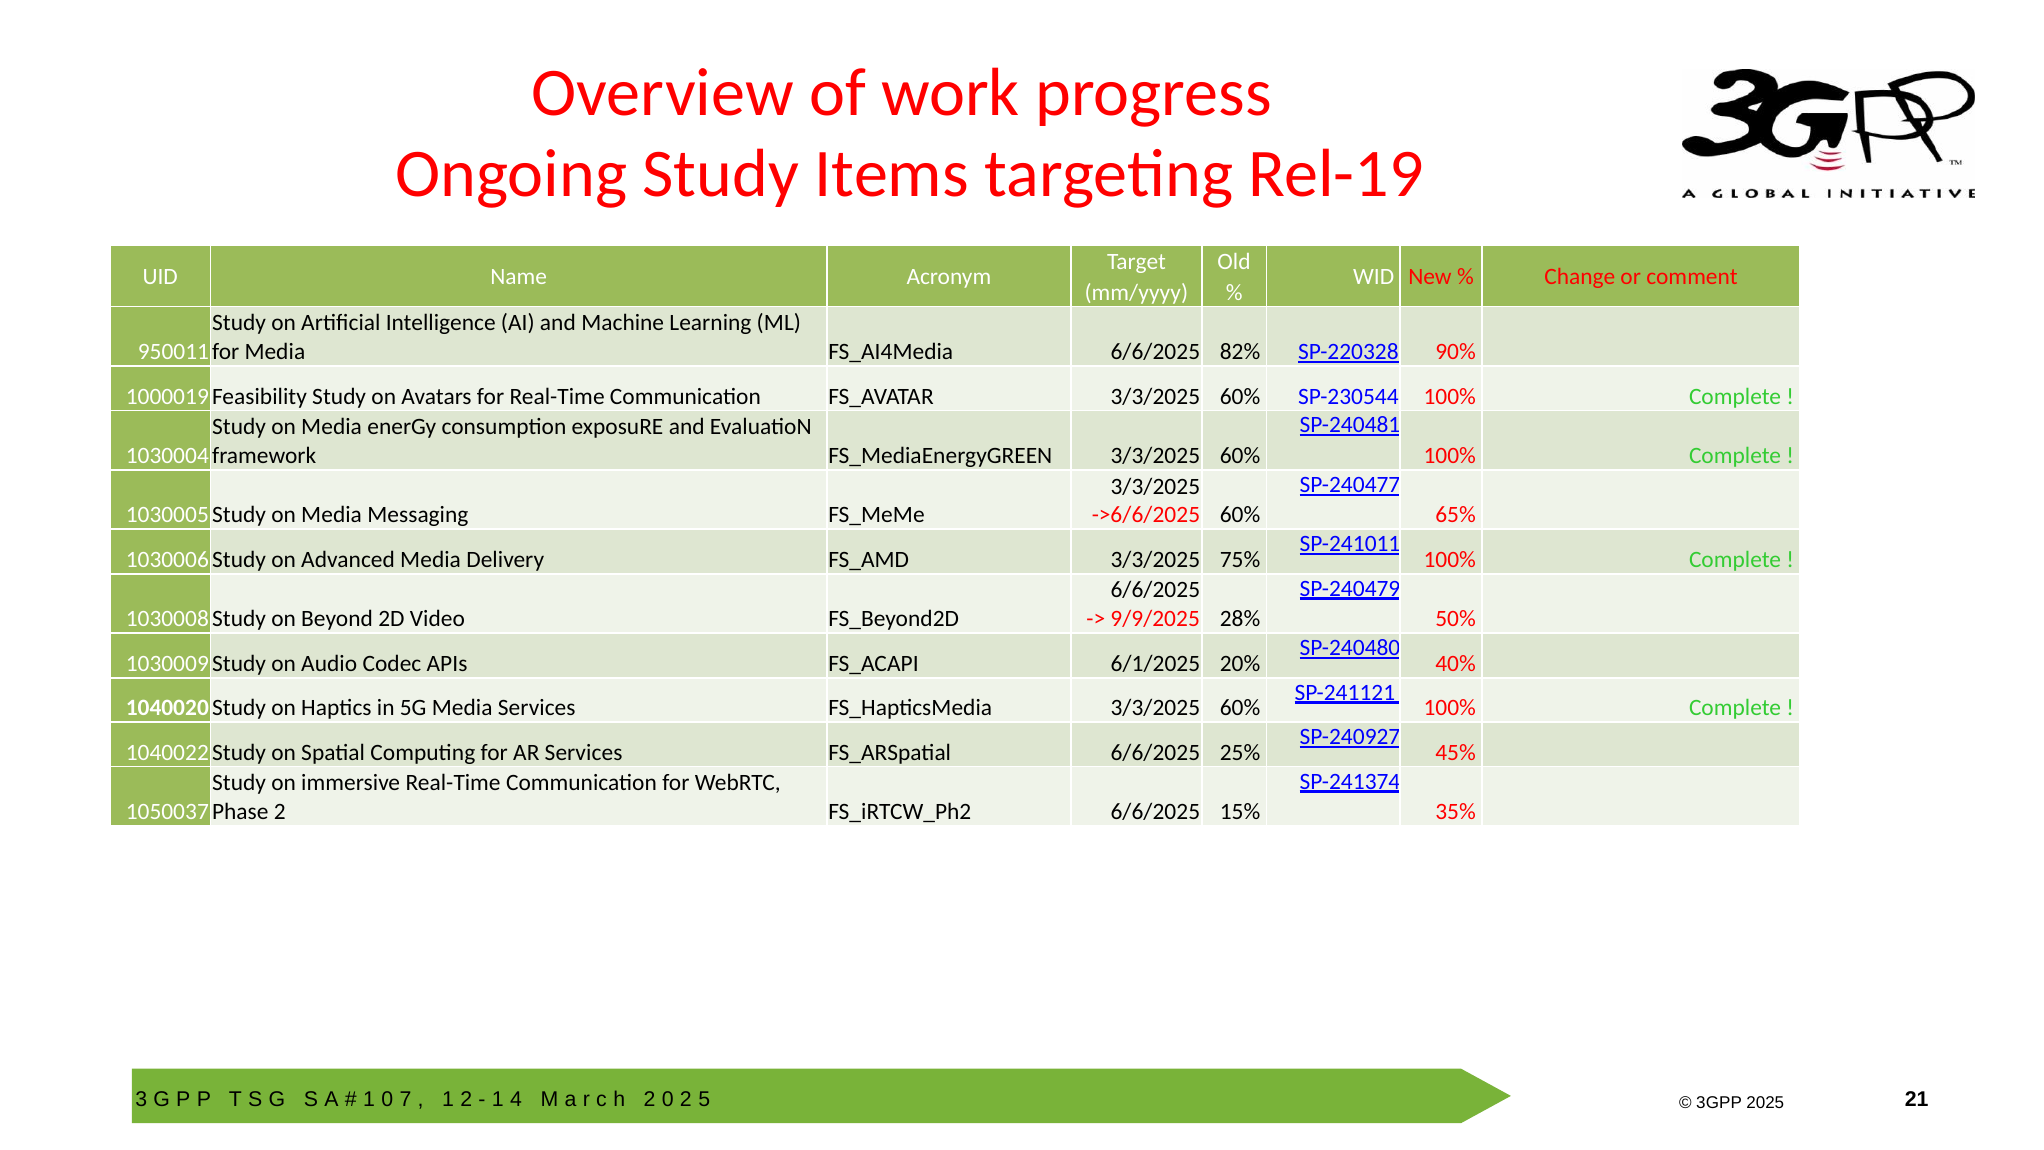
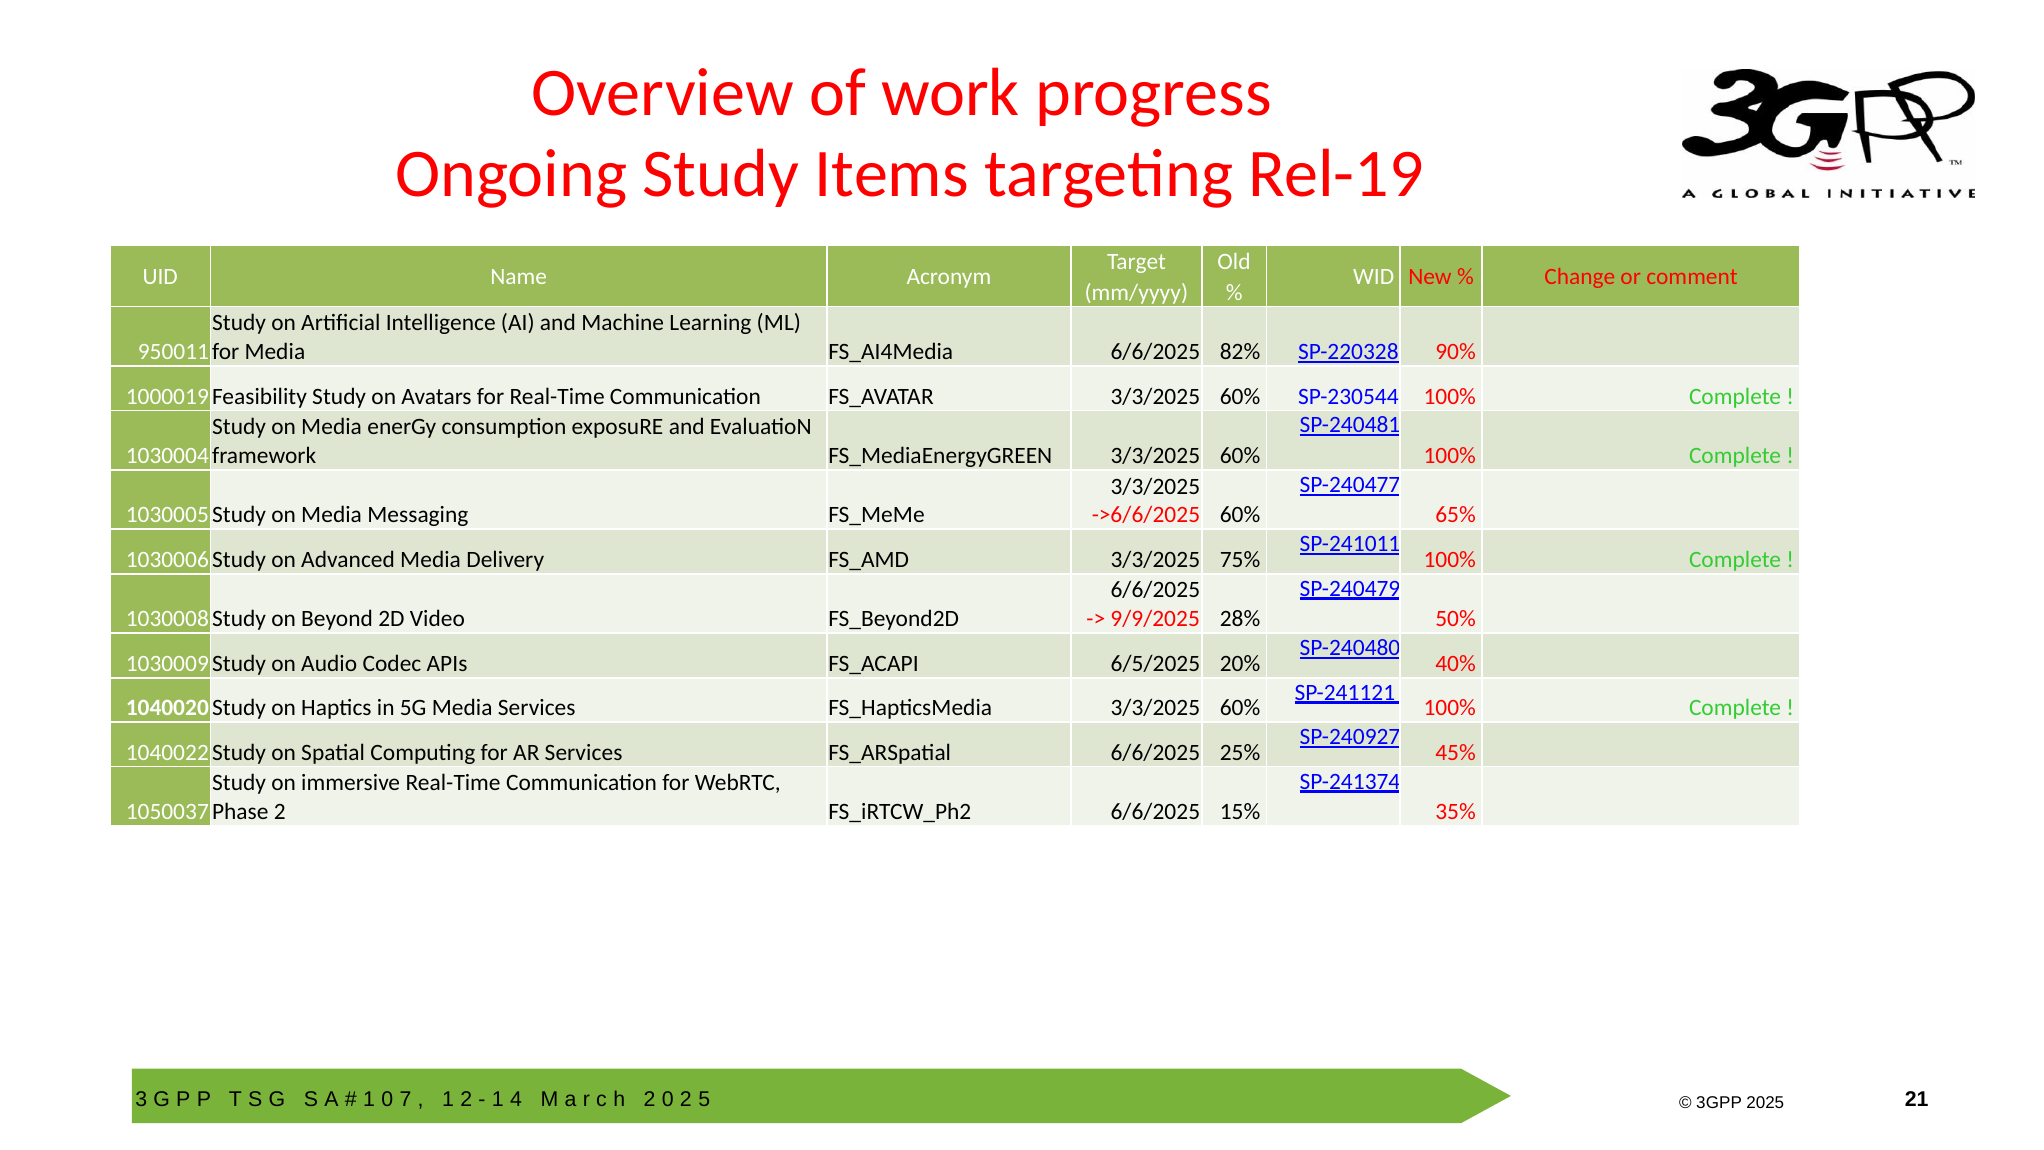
6/1/2025: 6/1/2025 -> 6/5/2025
